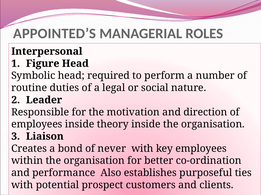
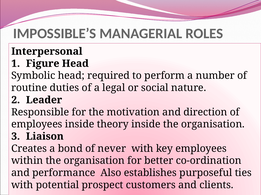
APPOINTED’S: APPOINTED’S -> IMPOSSIBLE’S
